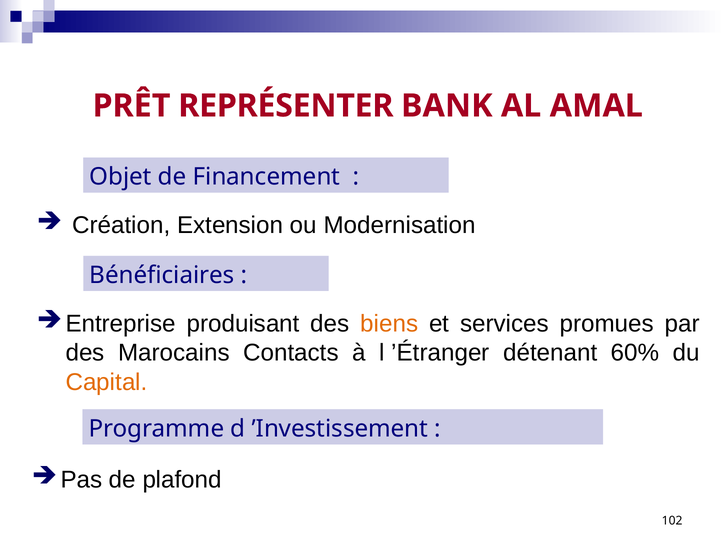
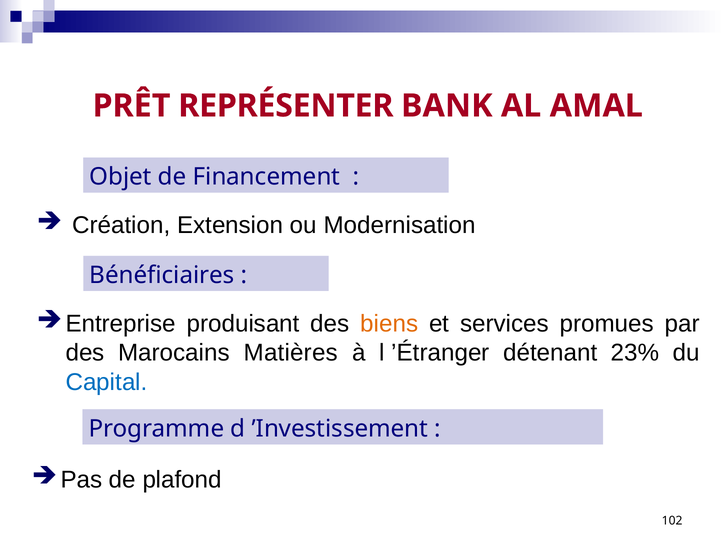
Contacts: Contacts -> Matières
60%: 60% -> 23%
Capital colour: orange -> blue
